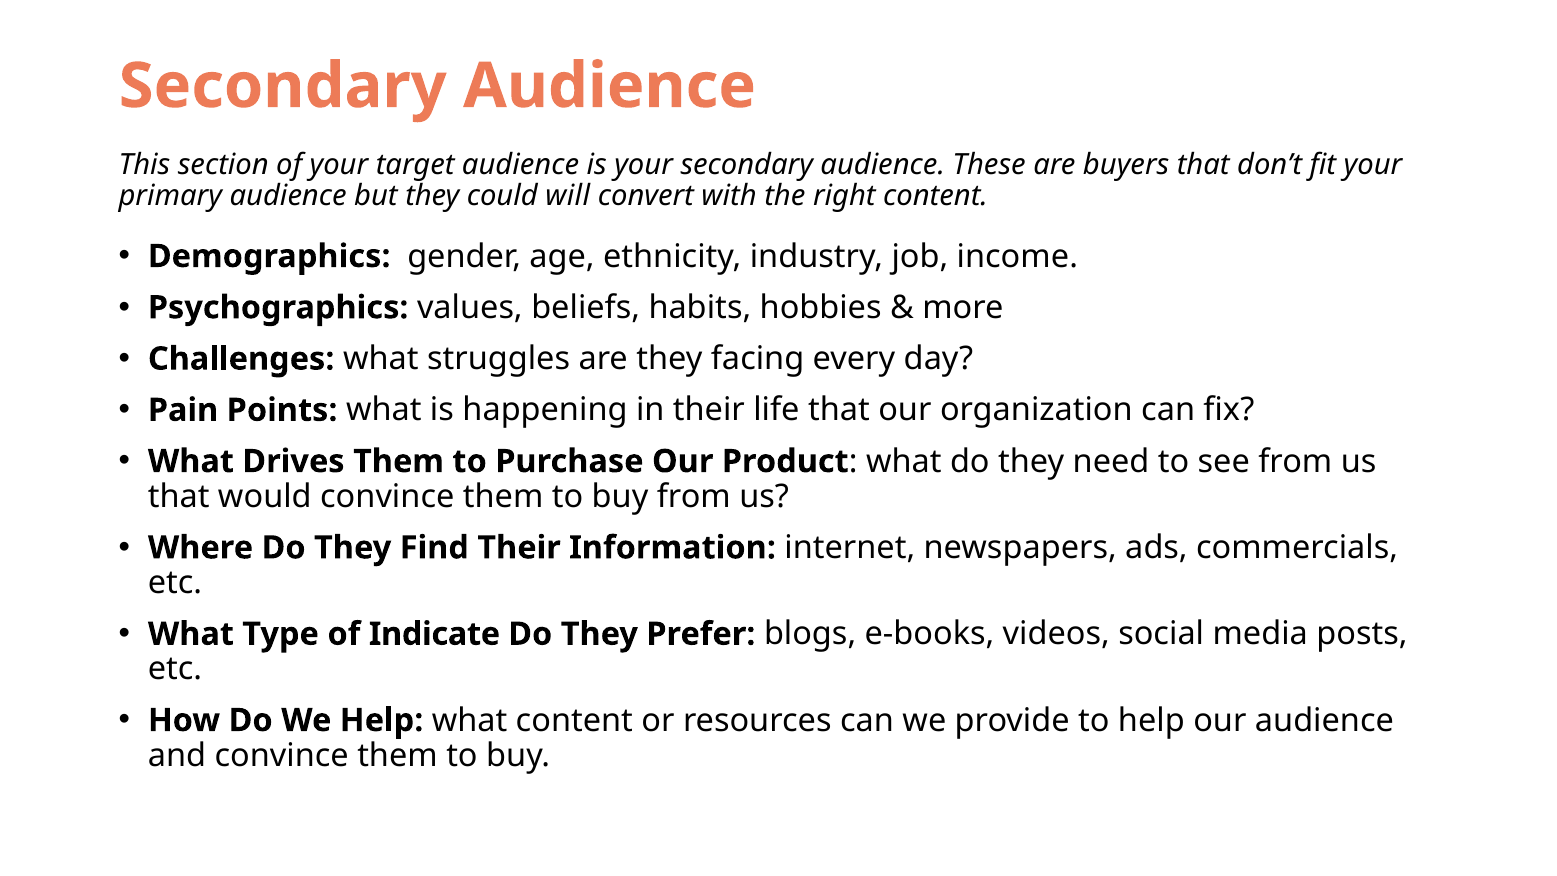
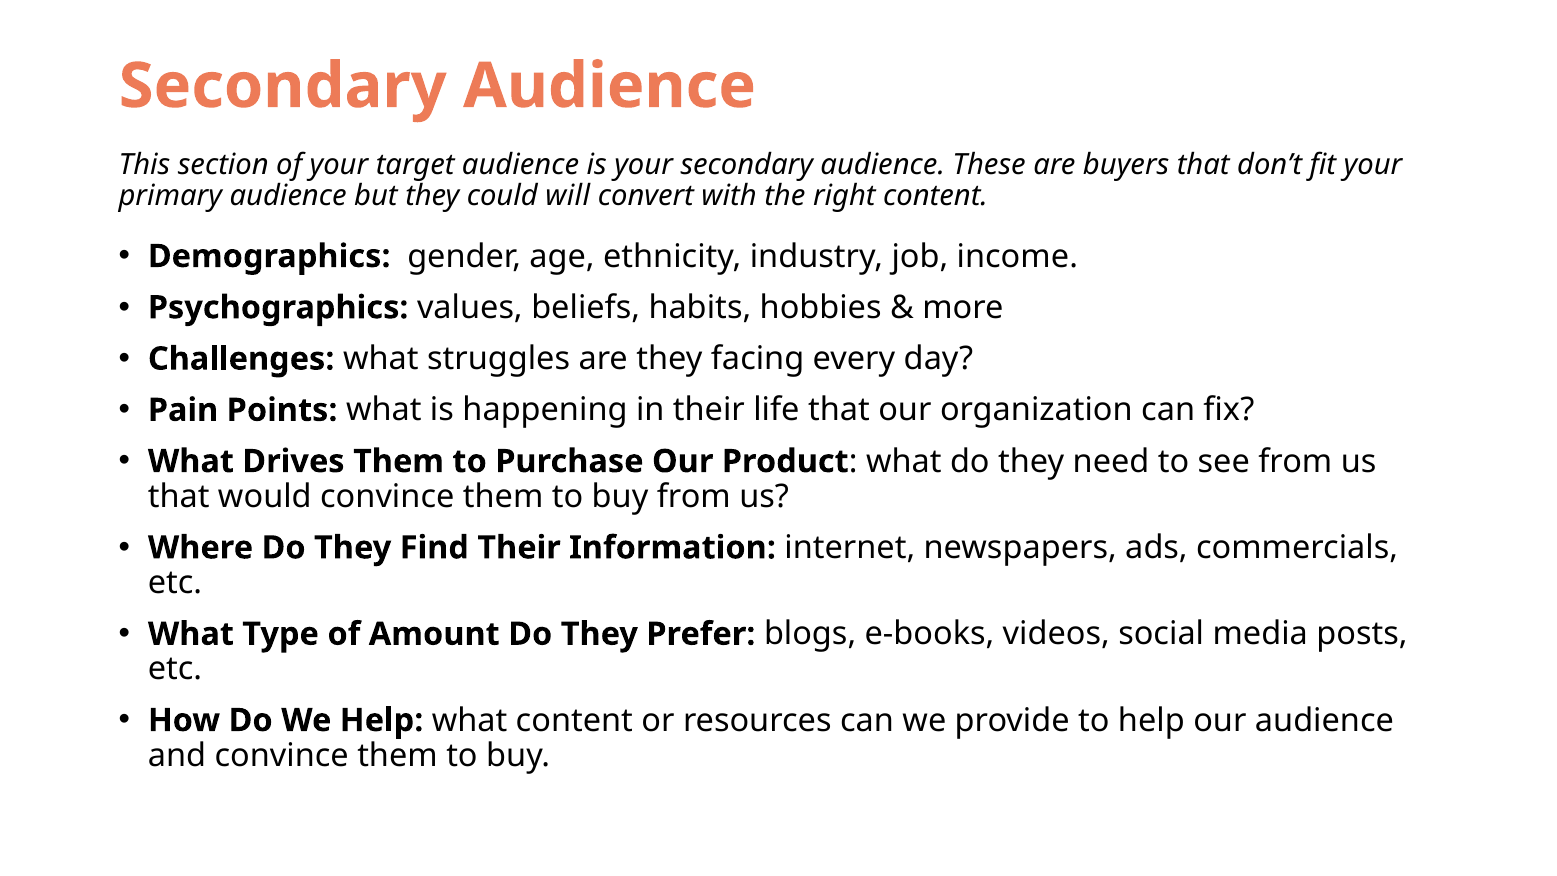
Indicate: Indicate -> Amount
